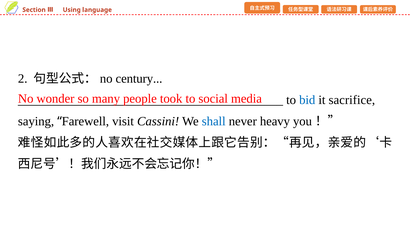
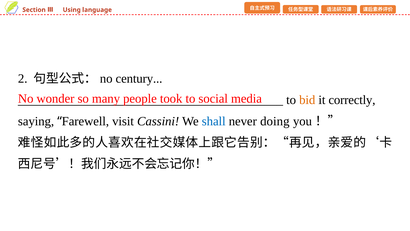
bid colour: blue -> orange
sacrifice: sacrifice -> correctly
heavy: heavy -> doing
